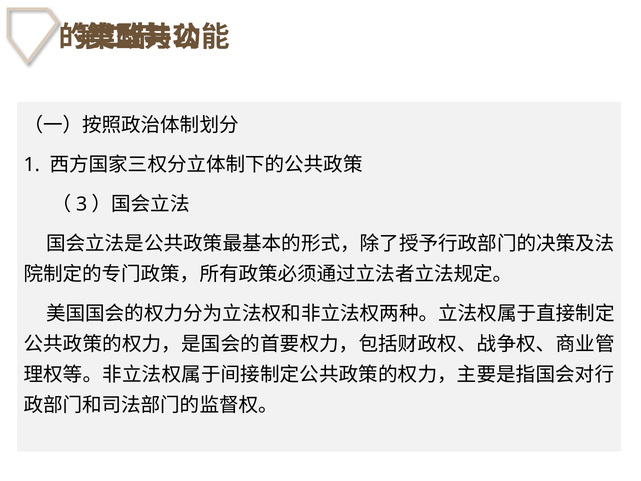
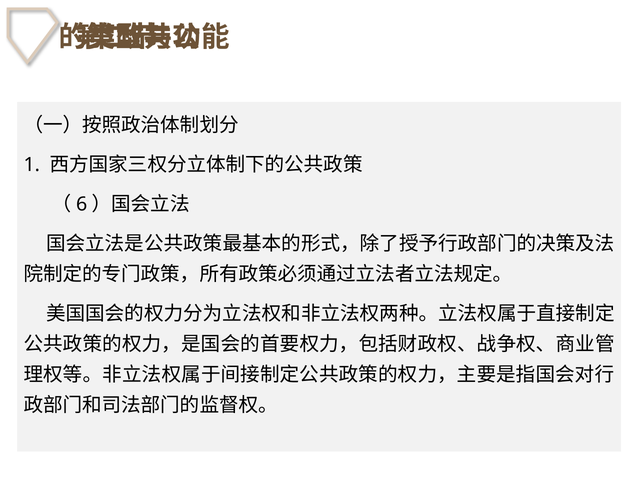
3: 3 -> 6
